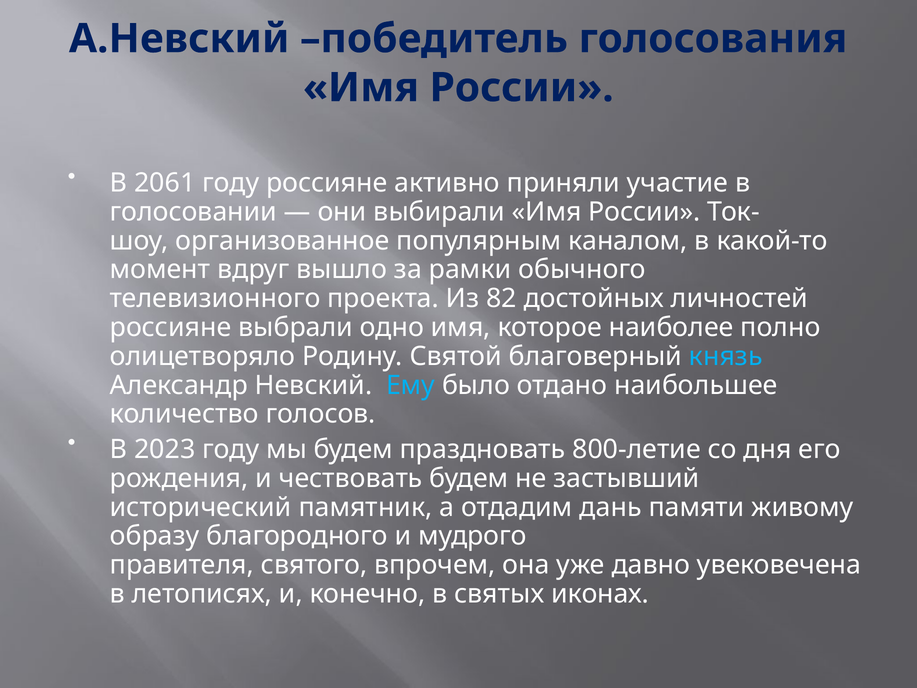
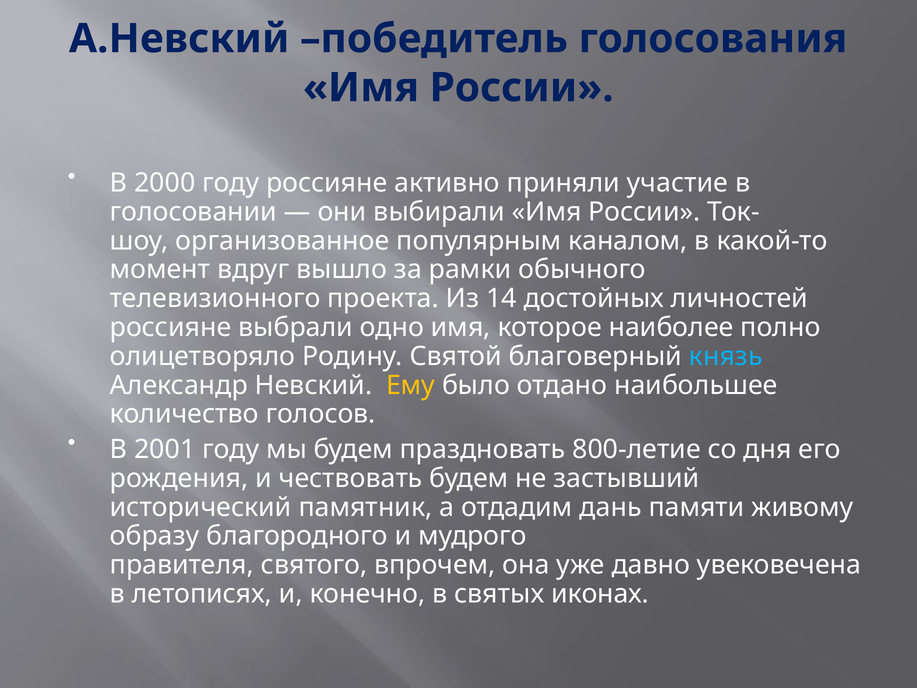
2061: 2061 -> 2000
82: 82 -> 14
Ему colour: light blue -> yellow
2023: 2023 -> 2001
